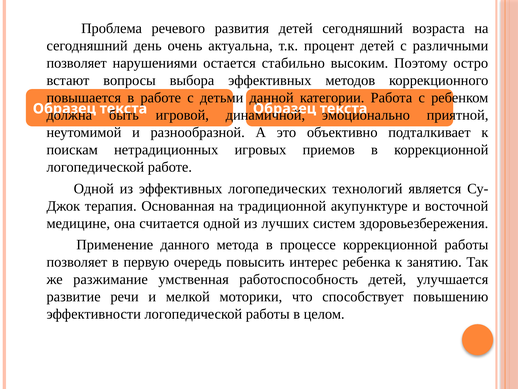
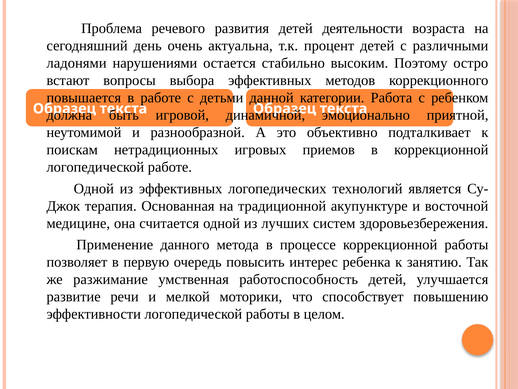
детей сегодняшний: сегодняшний -> деятельности
позволяет at (77, 63): позволяет -> ладонями
